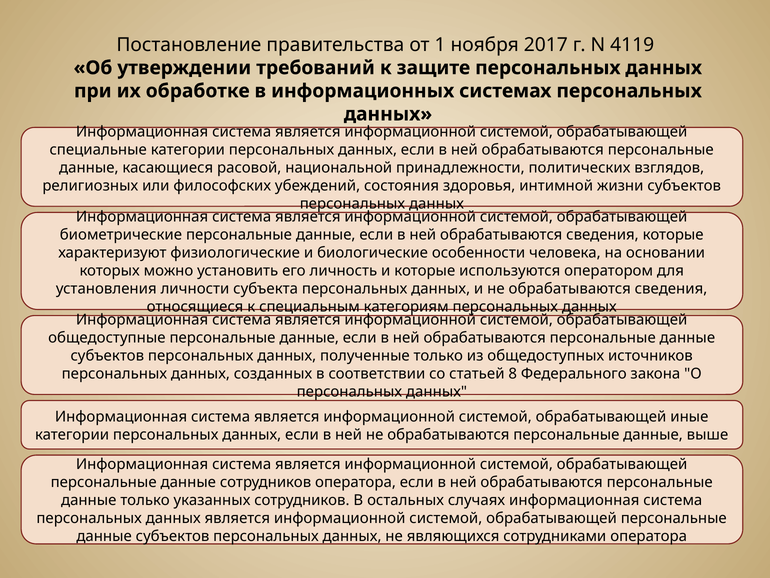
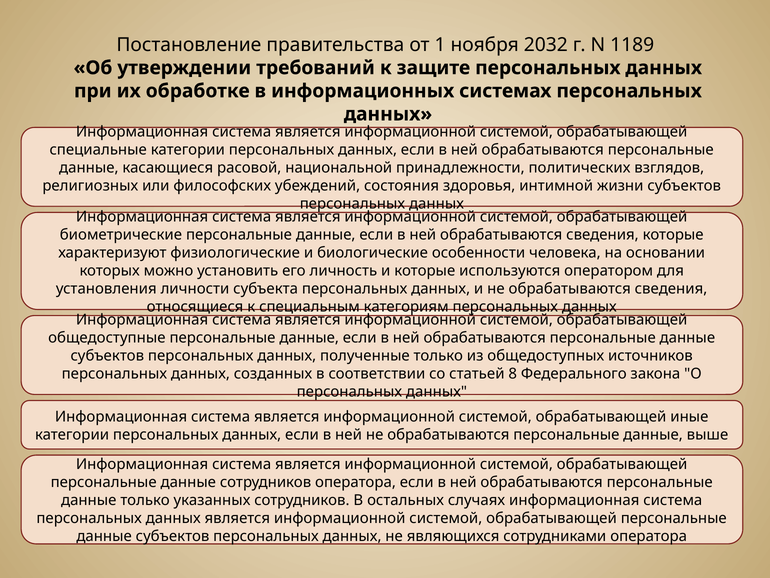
2017: 2017 -> 2032
4119: 4119 -> 1189
